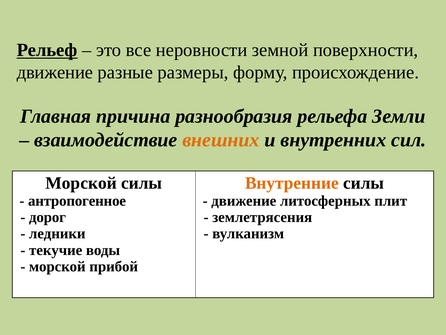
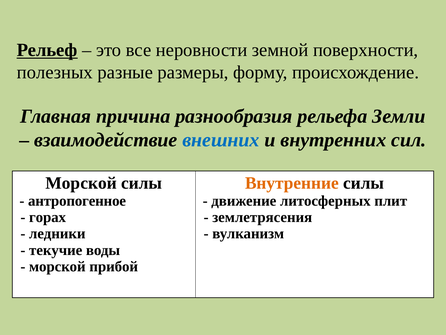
движение at (55, 72): движение -> полезных
внешних colour: orange -> blue
дорог: дорог -> горах
